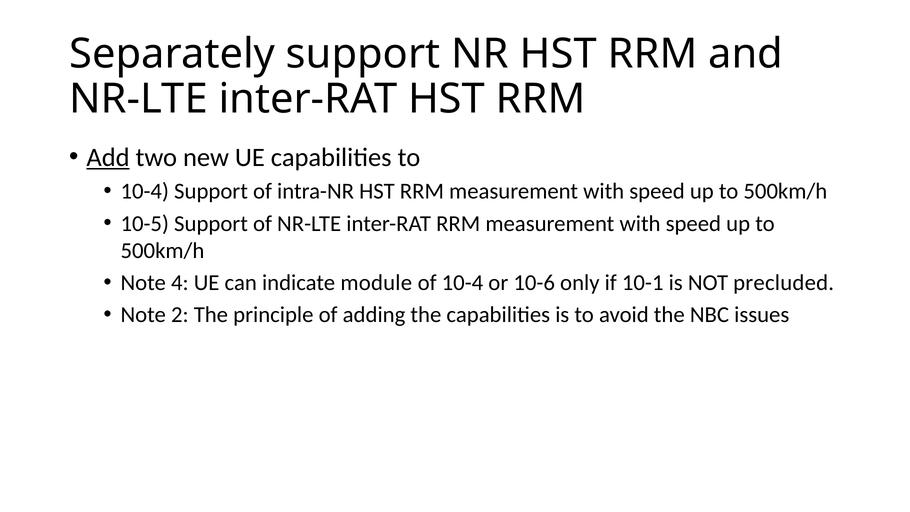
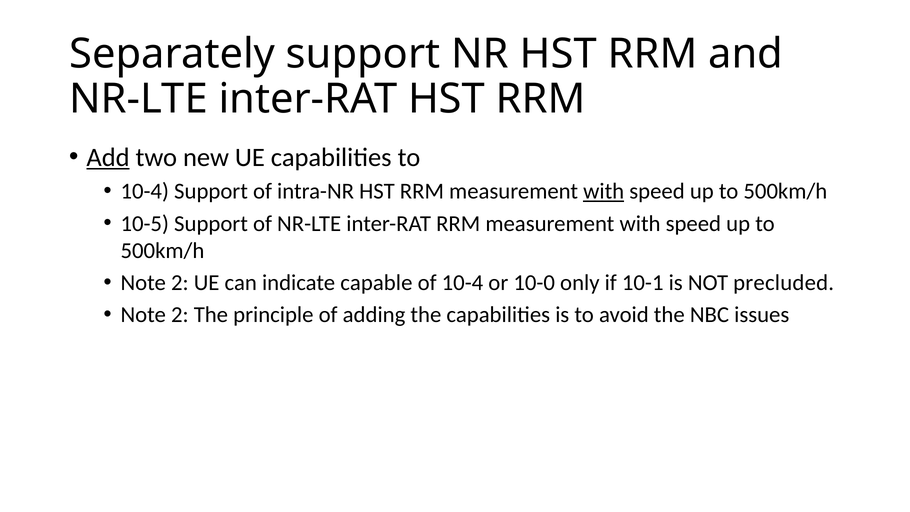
with at (604, 191) underline: none -> present
4 at (180, 283): 4 -> 2
module: module -> capable
10-6: 10-6 -> 10-0
